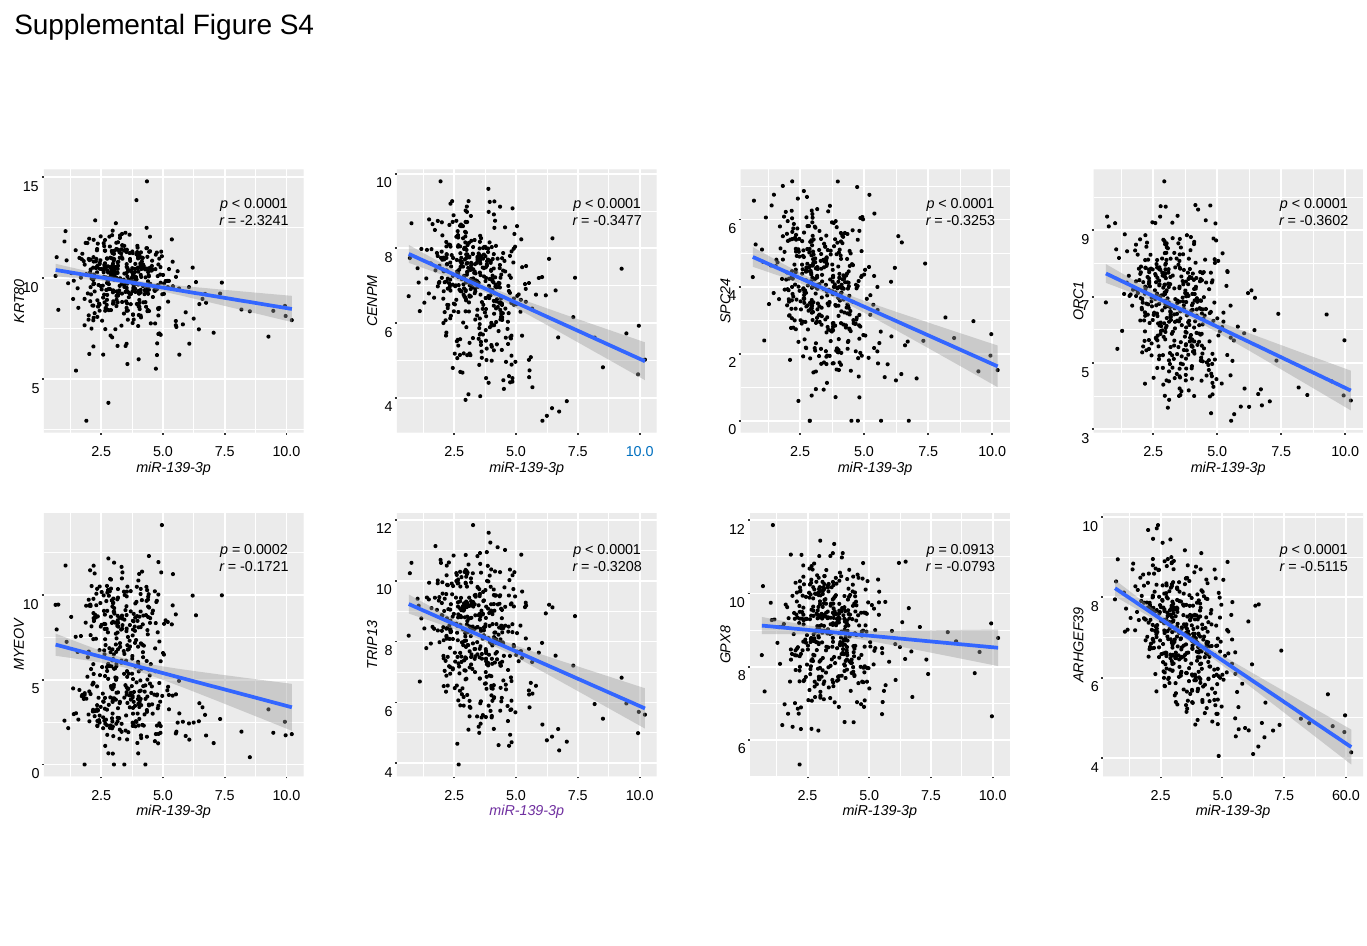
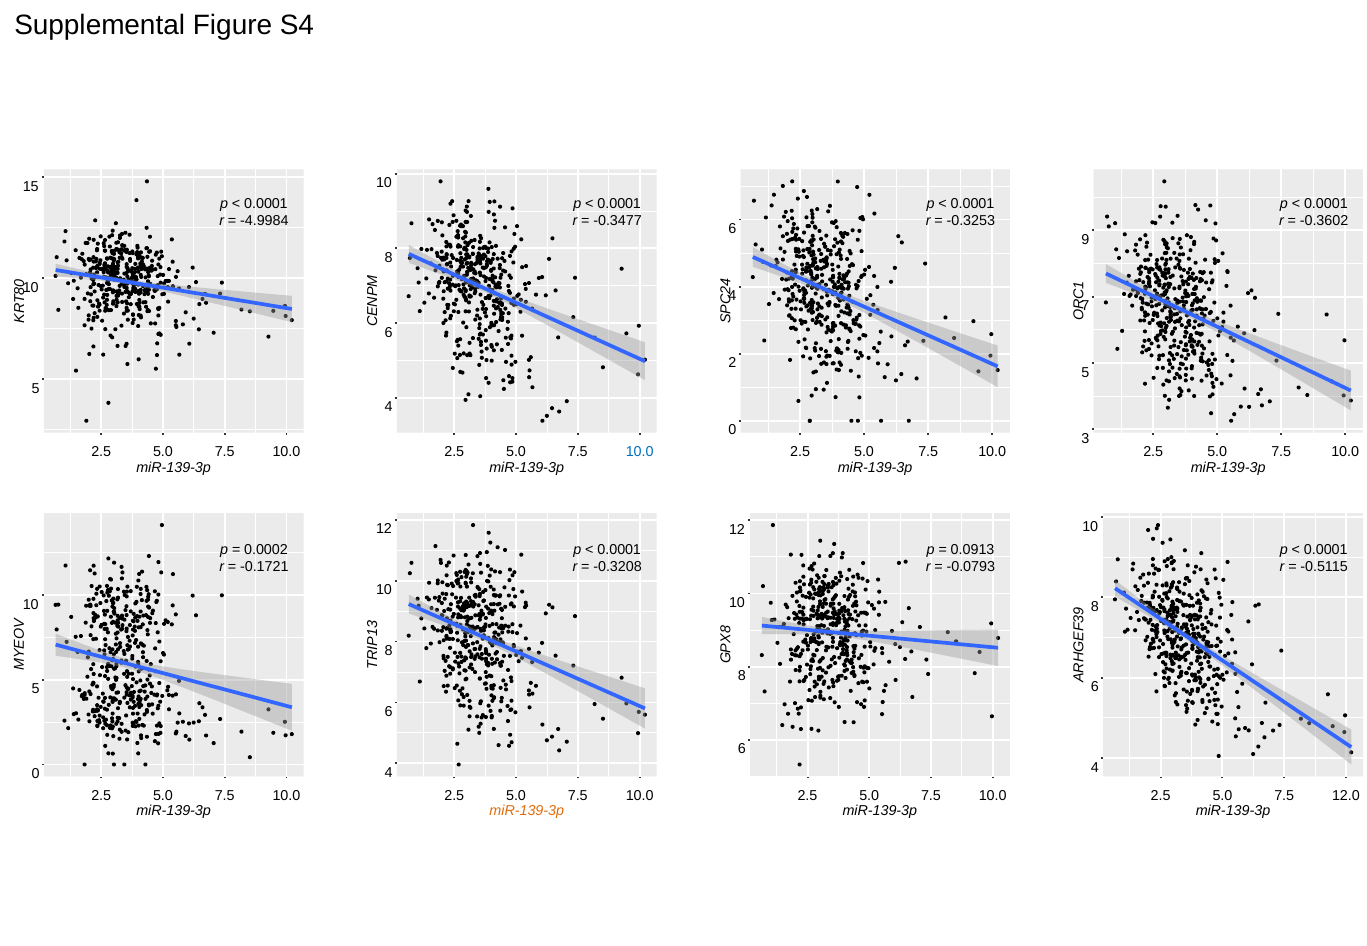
-2.3241: -2.3241 -> -4.9984
60.0: 60.0 -> 12.0
miR-139-3p at (527, 812) colour: purple -> orange
